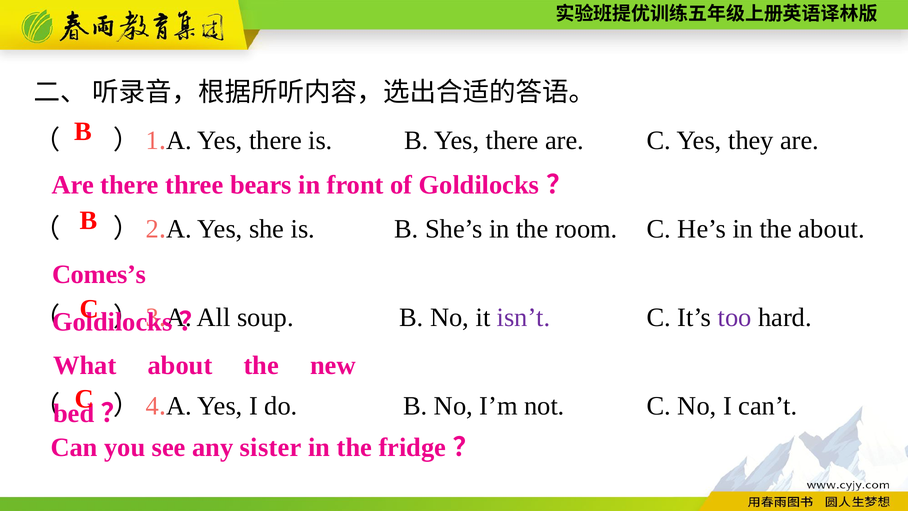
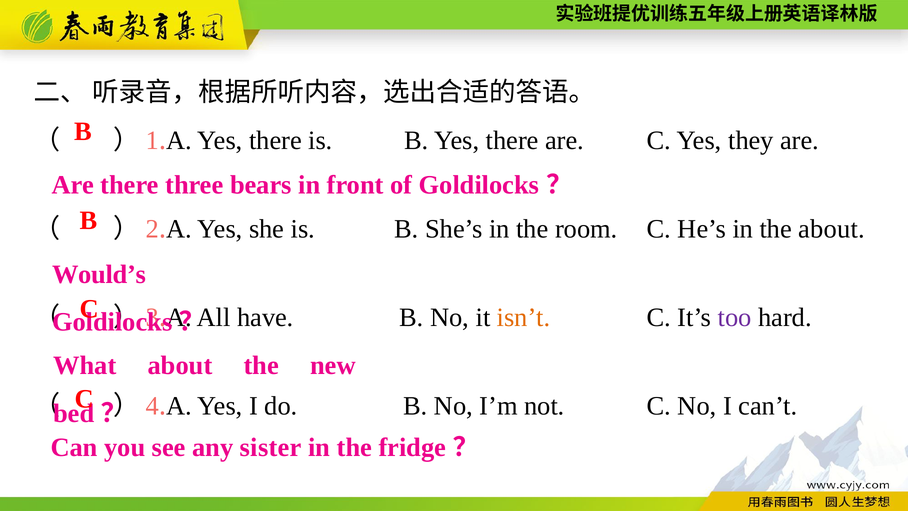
Comes’s: Comes’s -> Would’s
soup: soup -> have
isn’t colour: purple -> orange
